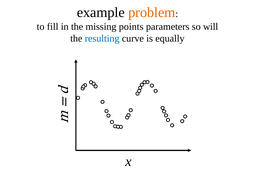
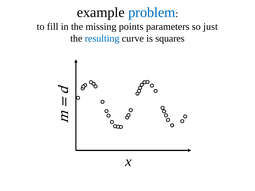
problem colour: orange -> blue
will: will -> just
equally: equally -> squares
